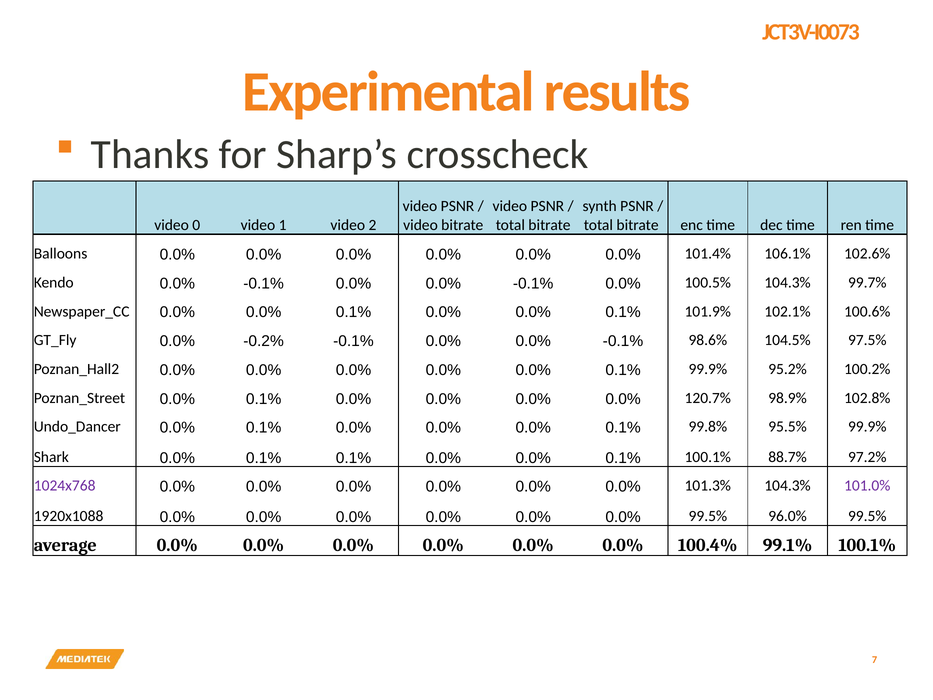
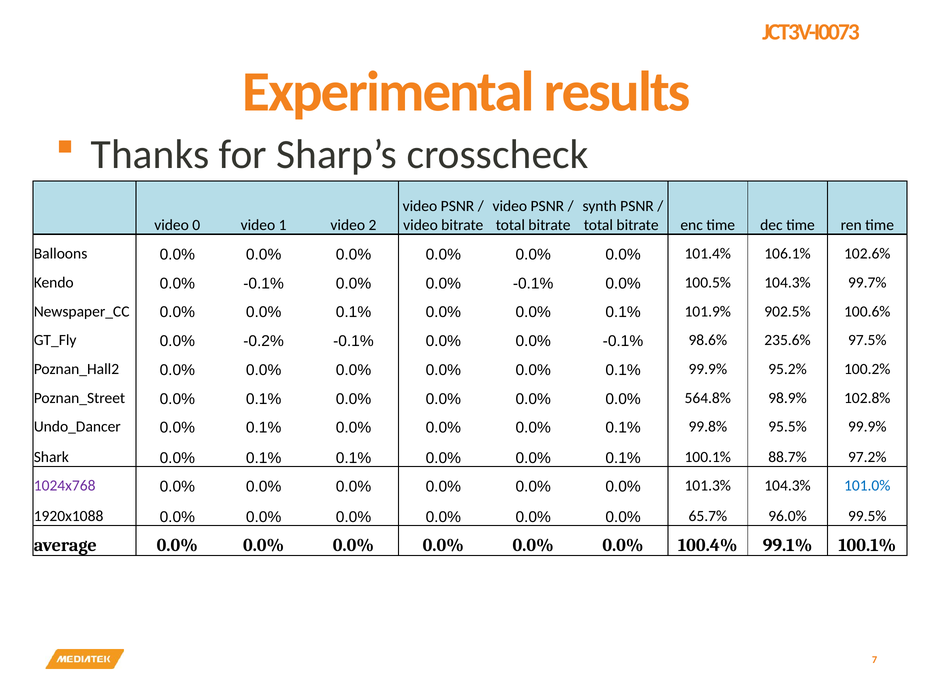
102.1%: 102.1% -> 902.5%
104.5%: 104.5% -> 235.6%
120.7%: 120.7% -> 564.8%
101.0% colour: purple -> blue
0.0% 99.5%: 99.5% -> 65.7%
